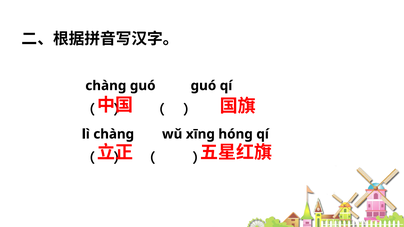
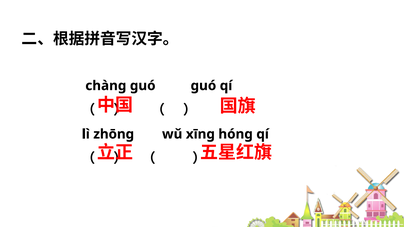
lì chànɡ: chànɡ -> zhōnɡ
